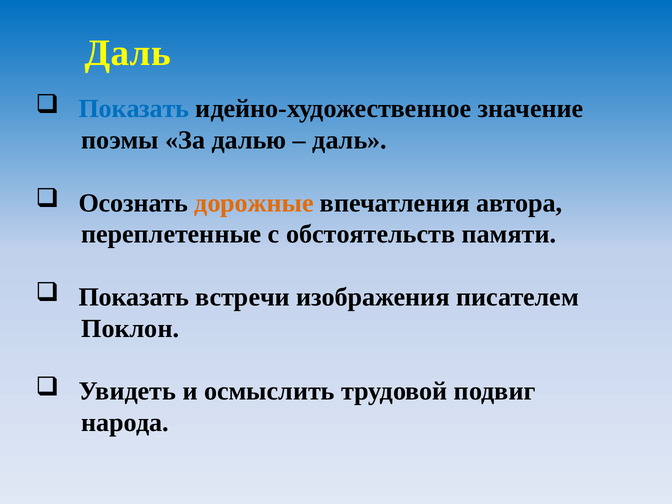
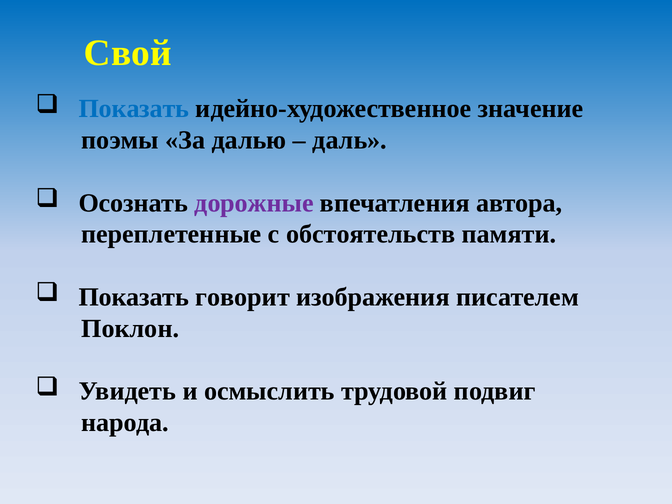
Даль at (128, 53): Даль -> Свой
дорожные colour: orange -> purple
встречи: встречи -> говорит
